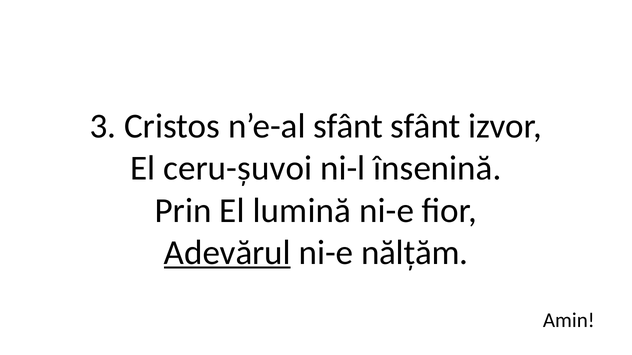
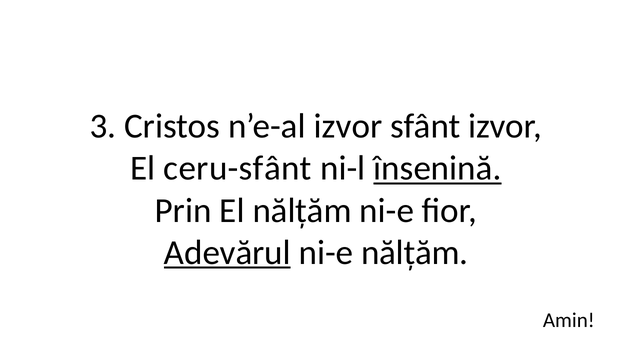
n’e-al sfânt: sfânt -> izvor
ceru-șuvoi: ceru-șuvoi -> ceru-sfânt
însenină underline: none -> present
El lumină: lumină -> nălțăm
